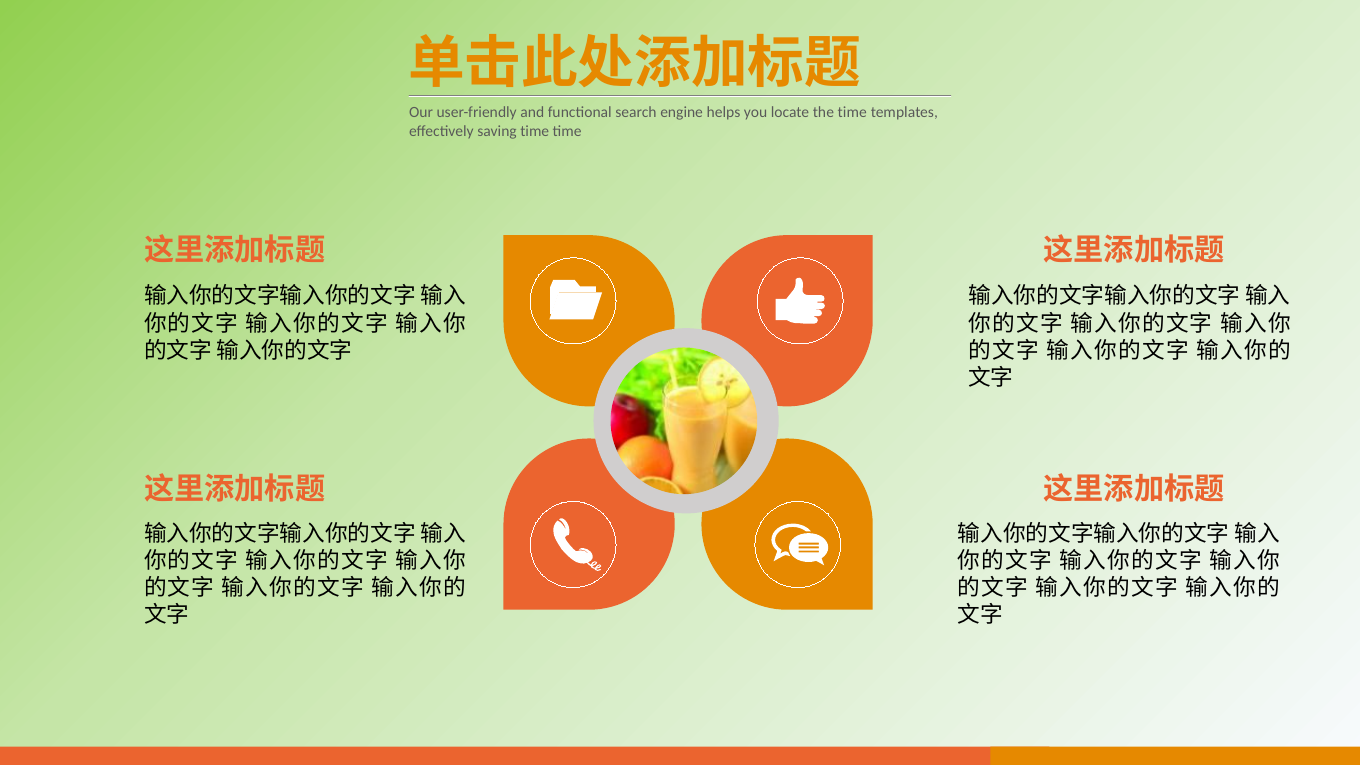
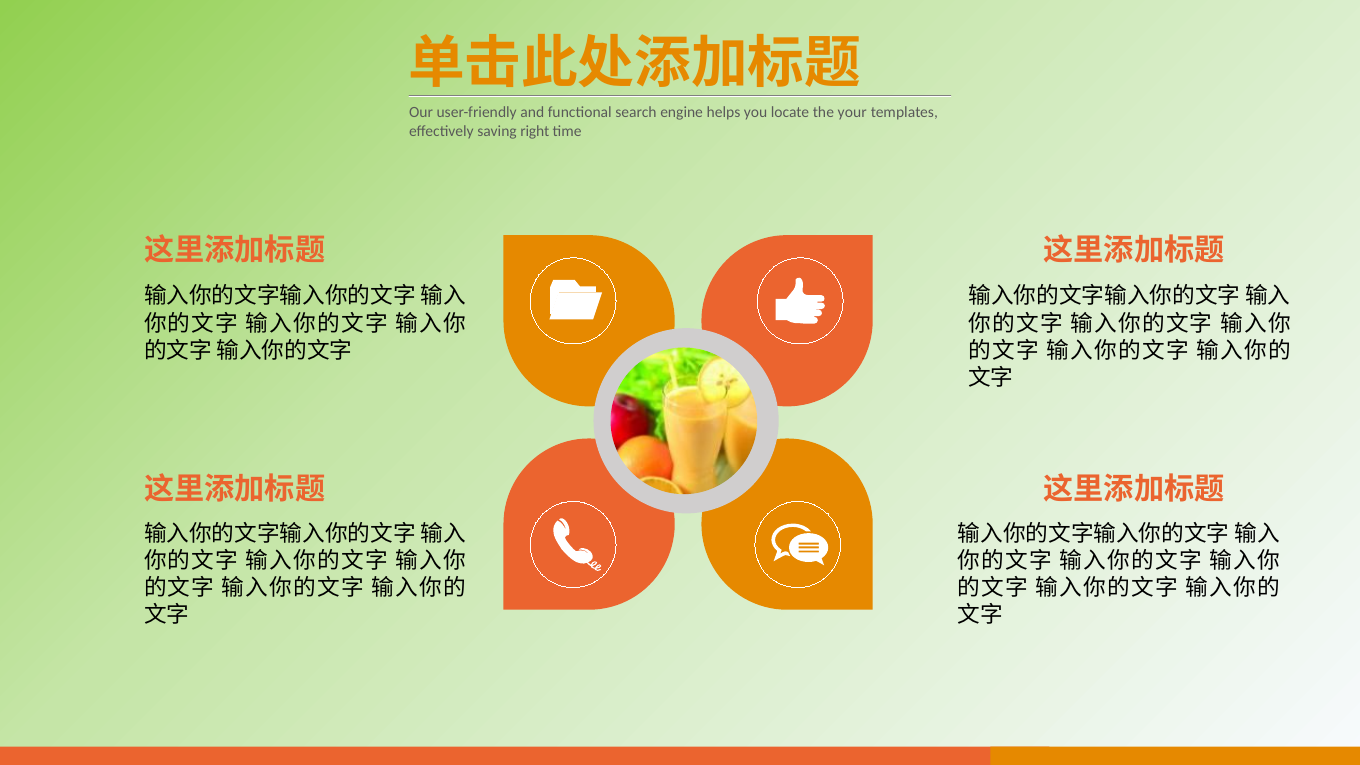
the time: time -> your
saving time: time -> right
